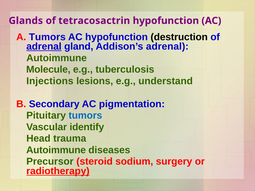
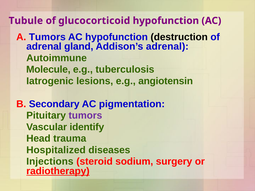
Glands: Glands -> Tubule
tetracosactrin: tetracosactrin -> glucocorticoid
adrenal at (44, 47) underline: present -> none
Injections: Injections -> Iatrogenic
understand: understand -> angiotensin
tumors at (85, 116) colour: blue -> purple
Autoimmune at (56, 150): Autoimmune -> Hospitalized
Precursor: Precursor -> Injections
